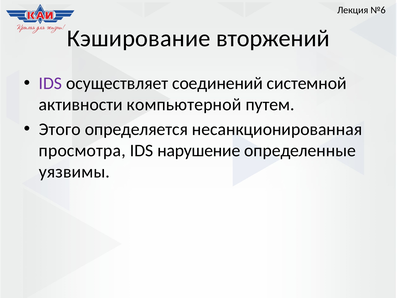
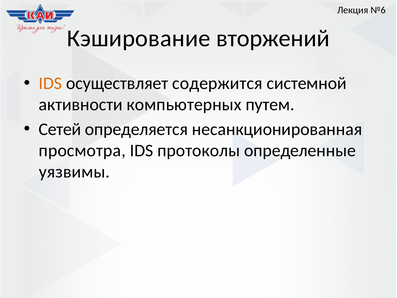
IDS at (50, 83) colour: purple -> orange
соединений: соединений -> содержится
компьютерной: компьютерной -> компьютерных
Этого: Этого -> Сетей
нарушение: нарушение -> протоколы
